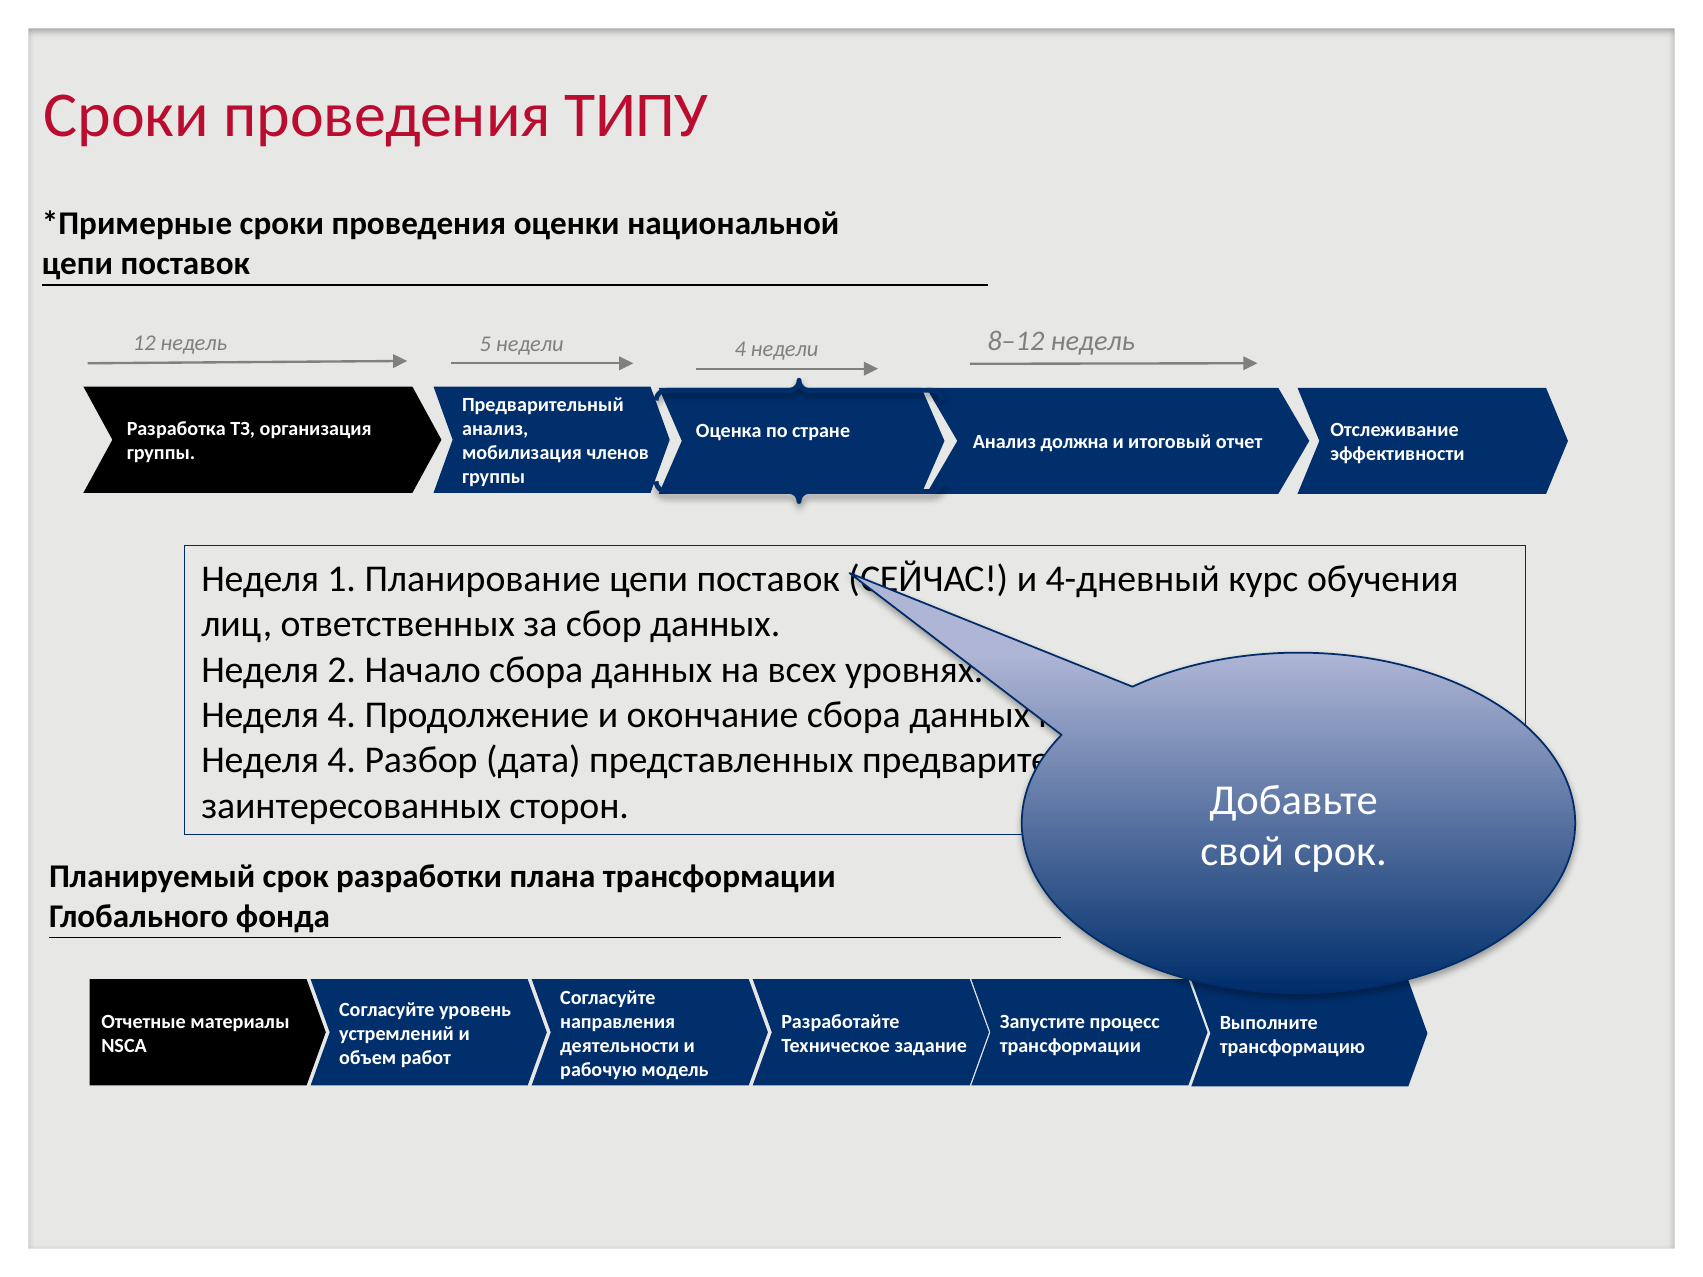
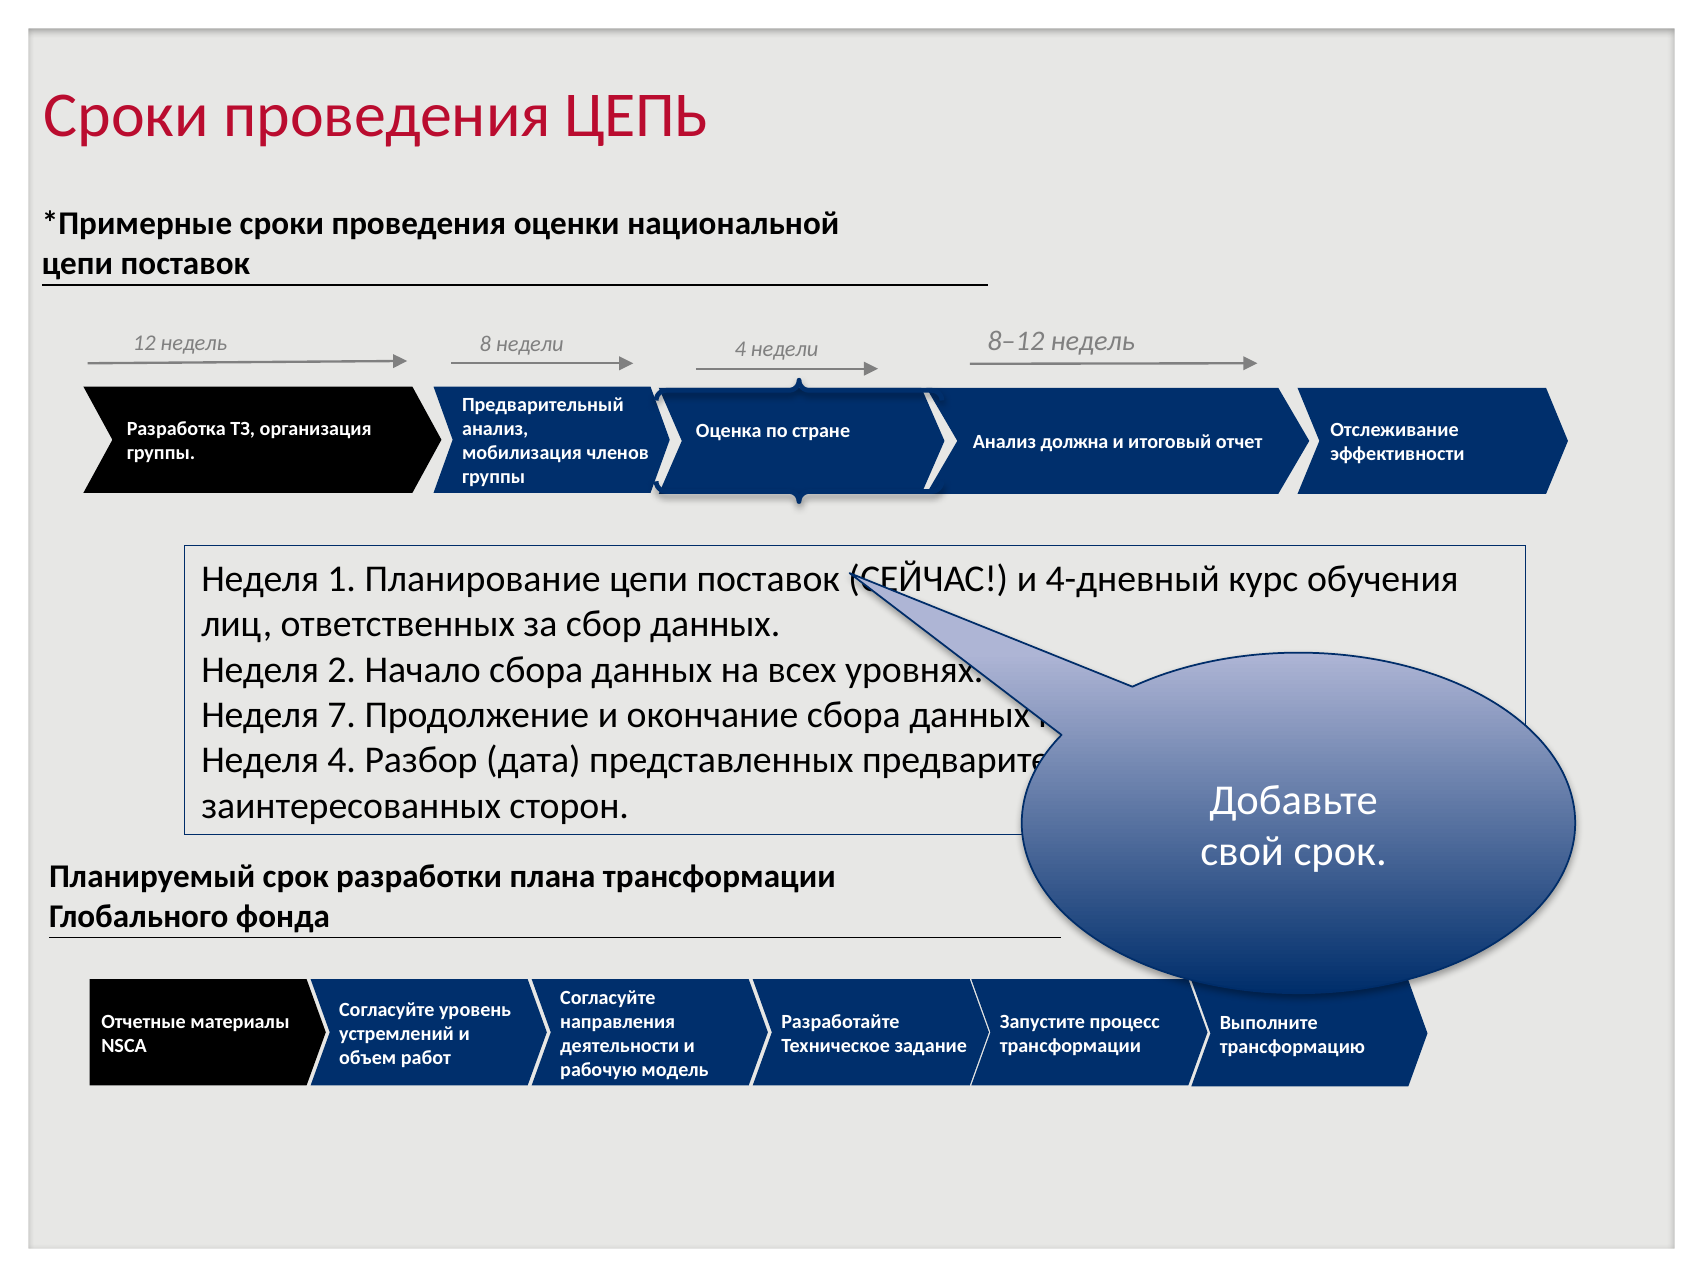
ТИПУ: ТИПУ -> ЦЕПЬ
5: 5 -> 8
4 at (342, 715): 4 -> 7
